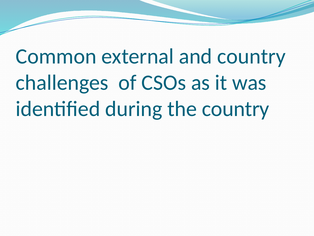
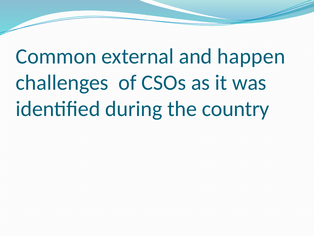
and country: country -> happen
